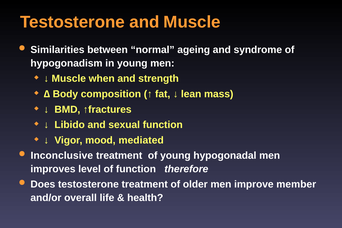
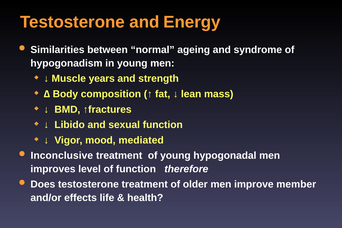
and Muscle: Muscle -> Energy
when: when -> years
overall: overall -> effects
